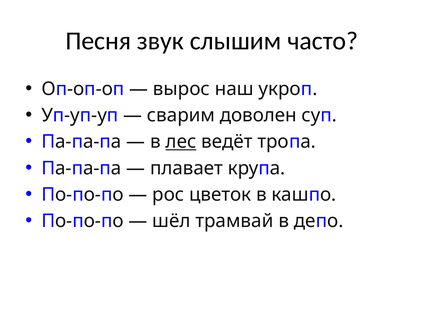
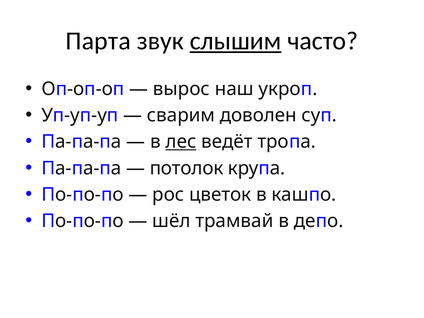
Песня: Песня -> Парта
слышим underline: none -> present
плавает: плавает -> потолок
